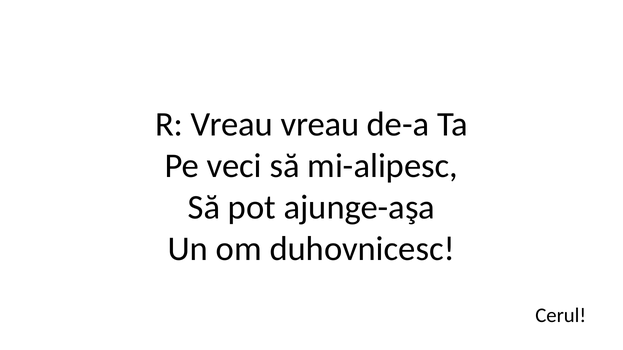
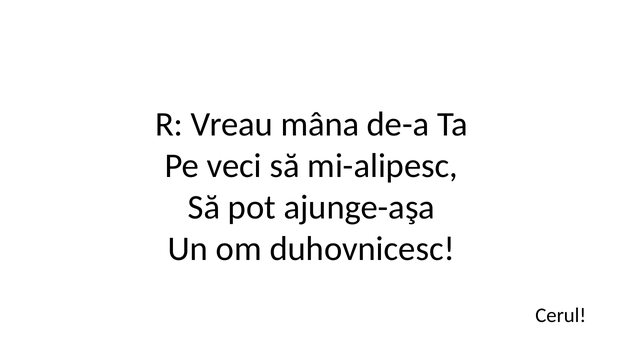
Vreau vreau: vreau -> mâna
